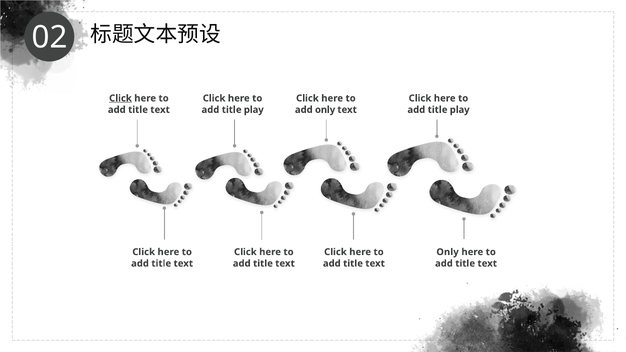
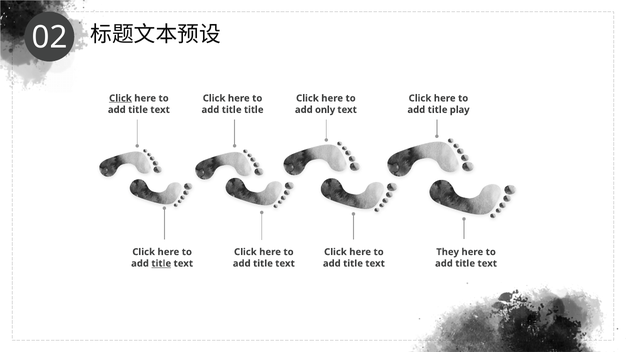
play at (254, 110): play -> title
Only at (448, 252): Only -> They
title at (161, 264) underline: none -> present
